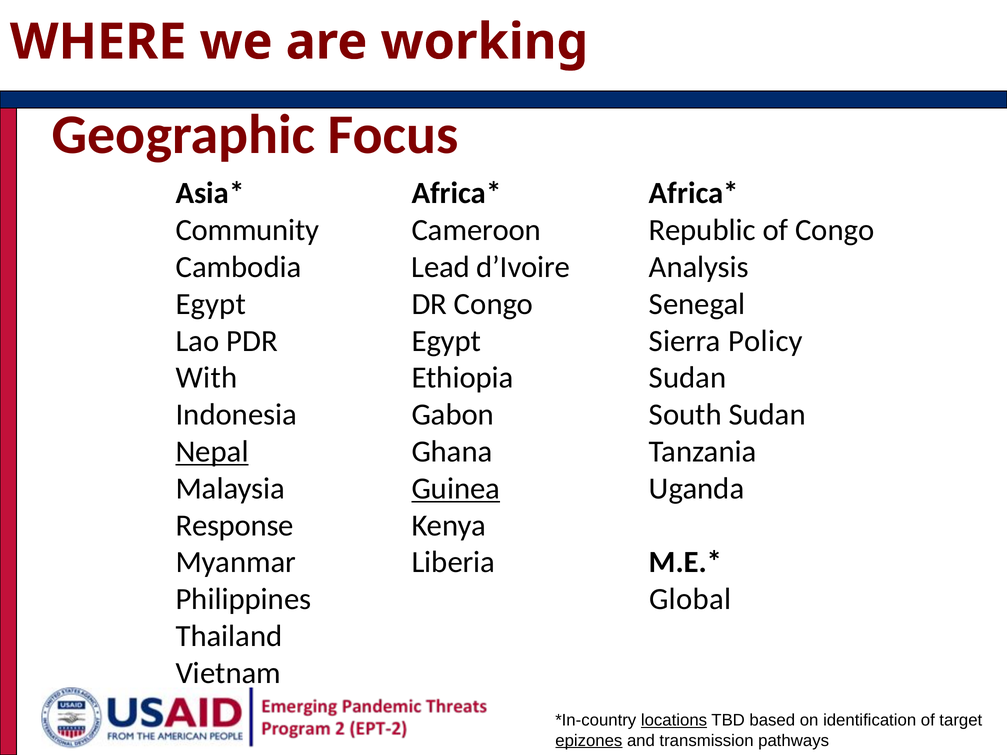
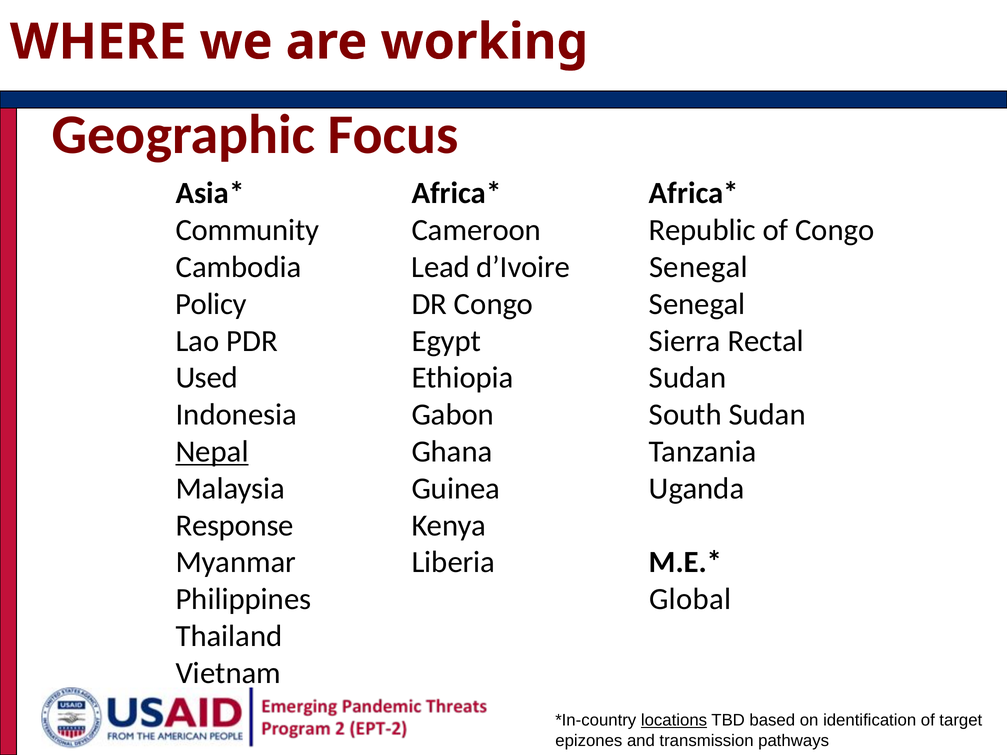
Analysis at (699, 267): Analysis -> Senegal
Egypt at (211, 304): Egypt -> Policy
Policy: Policy -> Rectal
With: With -> Used
Guinea underline: present -> none
epizones underline: present -> none
